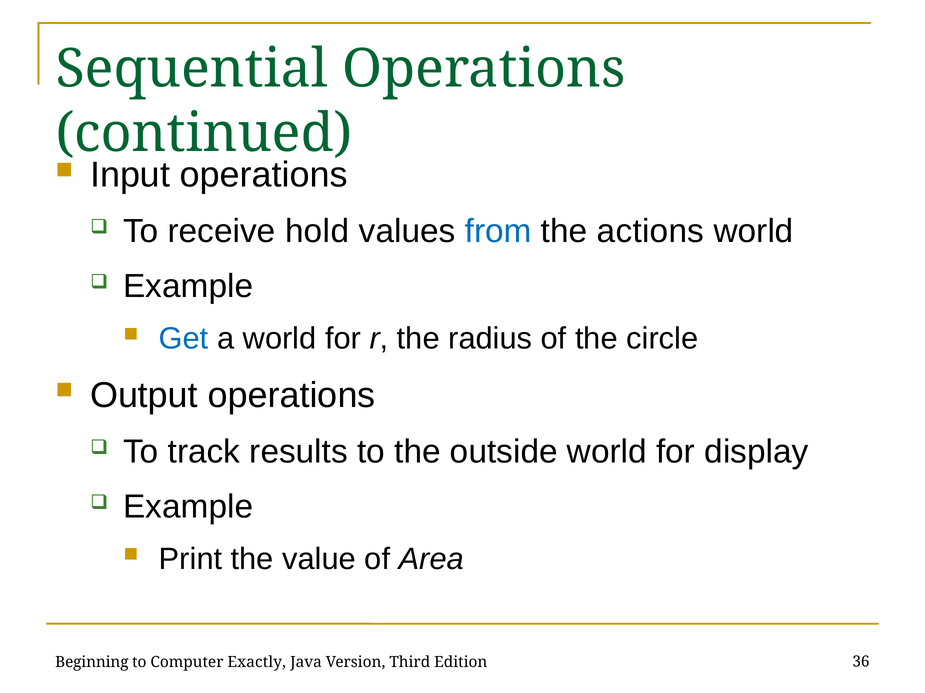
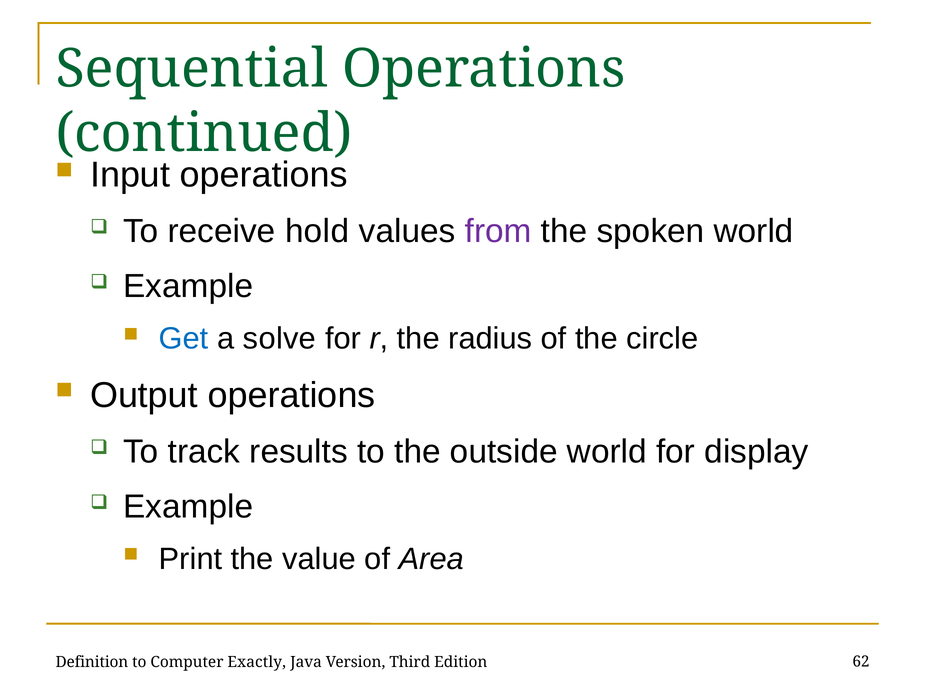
from colour: blue -> purple
actions: actions -> spoken
a world: world -> solve
Beginning: Beginning -> Definition
36: 36 -> 62
